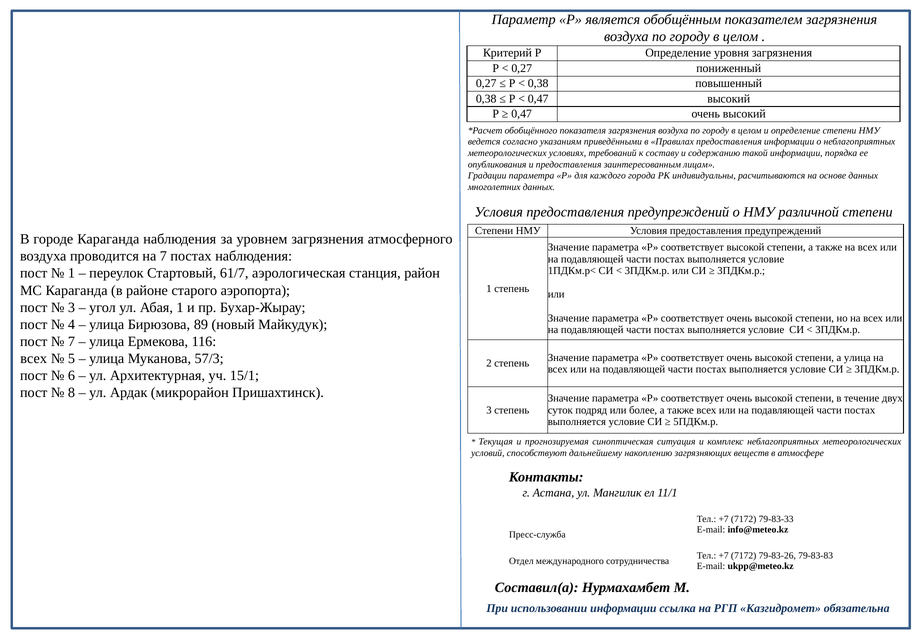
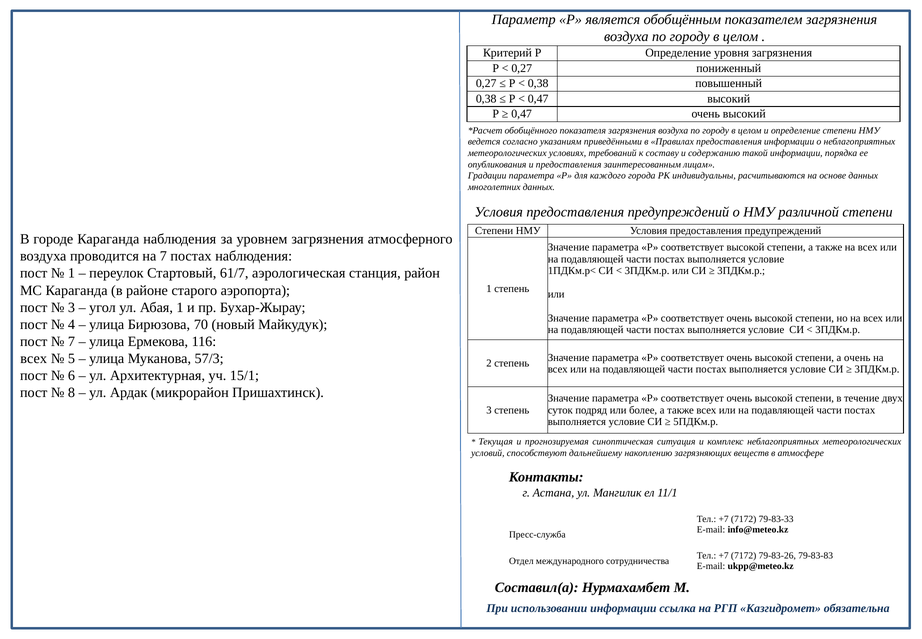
89: 89 -> 70
а улица: улица -> очень
